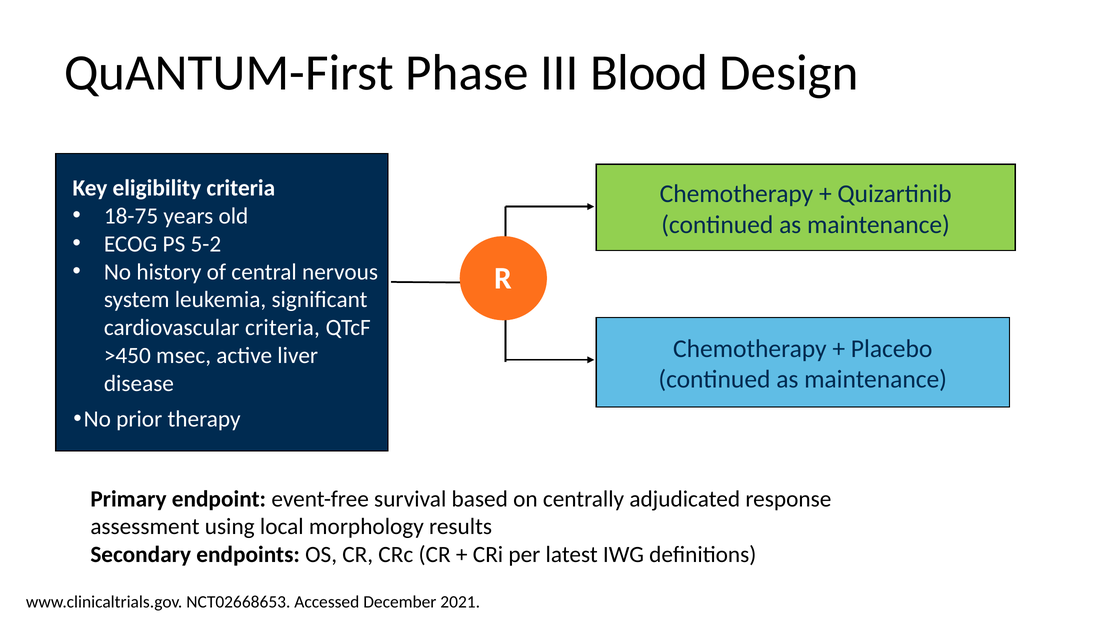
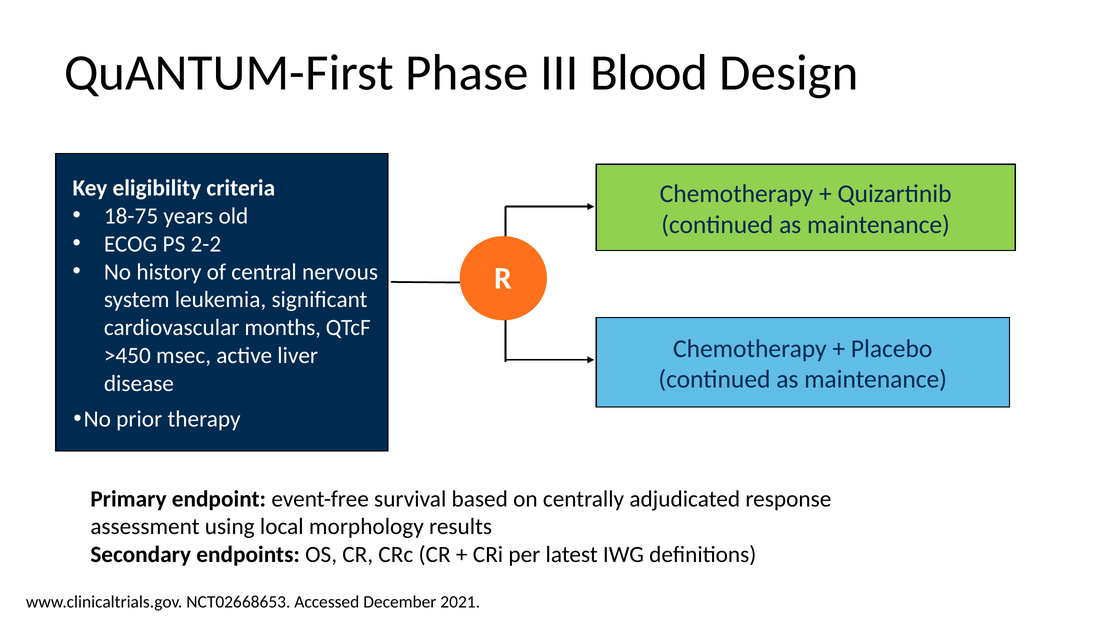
5-2: 5-2 -> 2-2
cardiovascular criteria: criteria -> months
